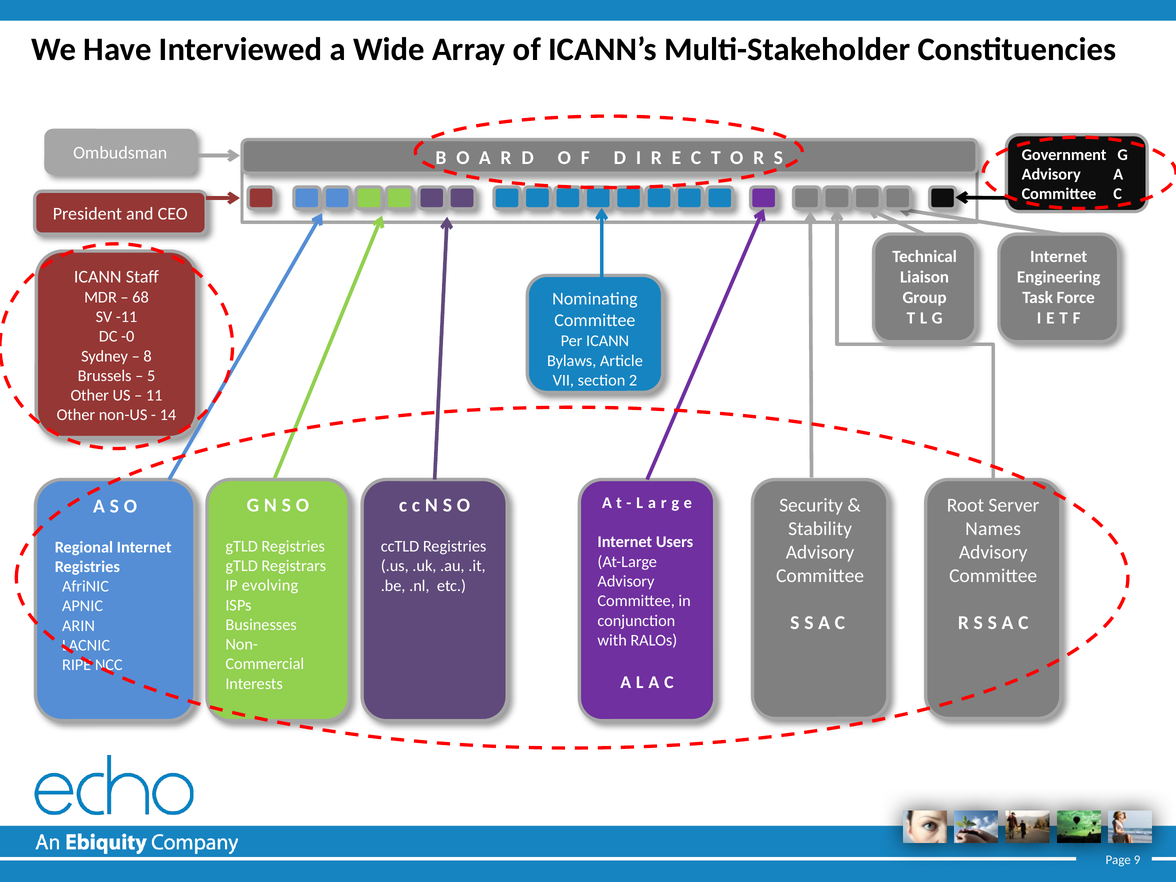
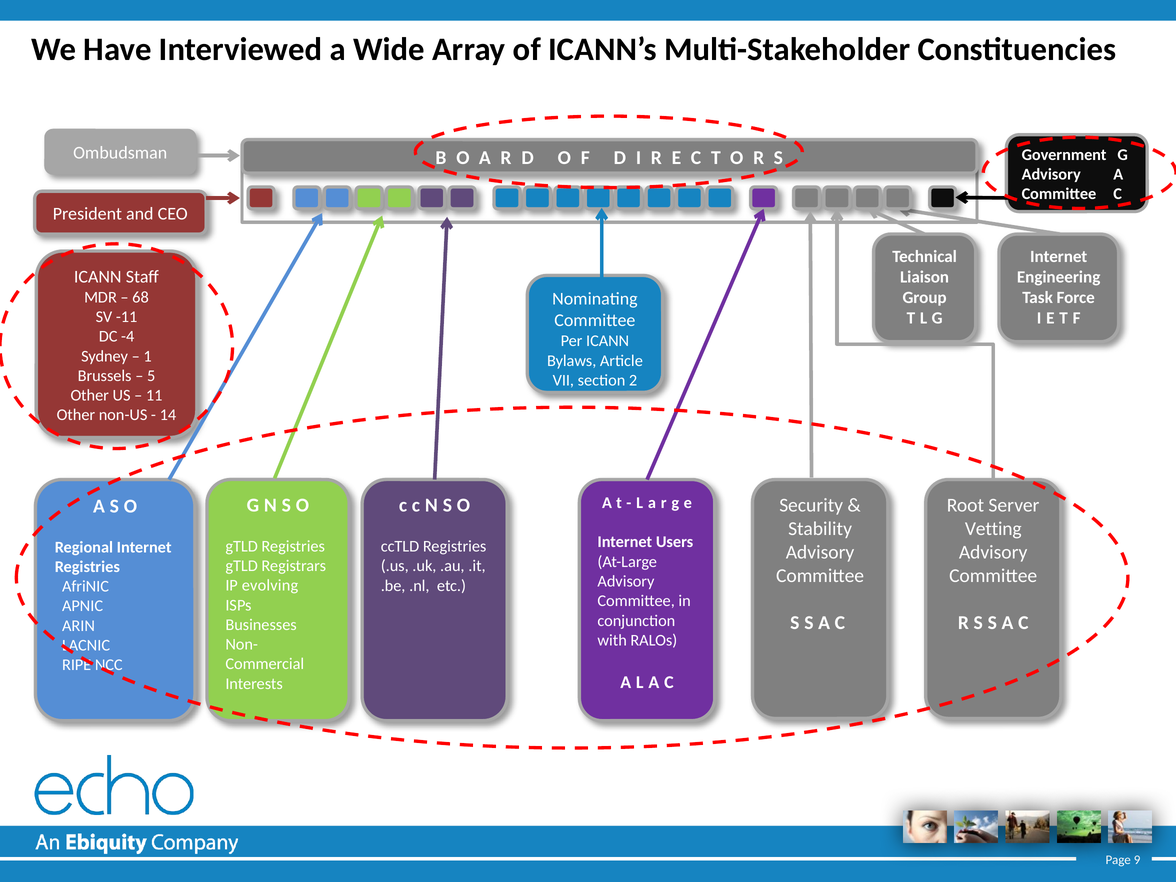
-0: -0 -> -4
8: 8 -> 1
Names: Names -> Vetting
